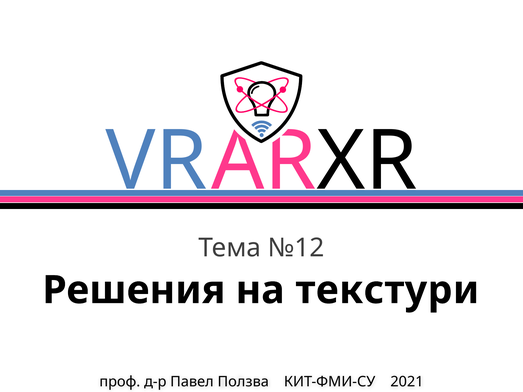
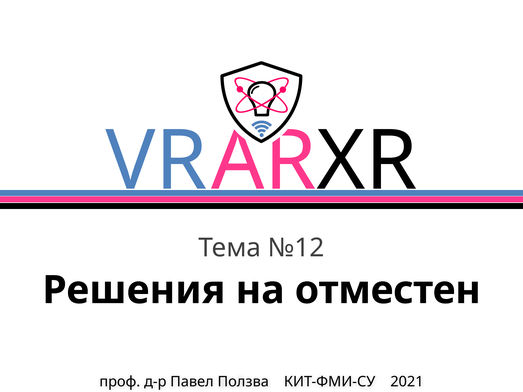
текстури: текстури -> отместен
